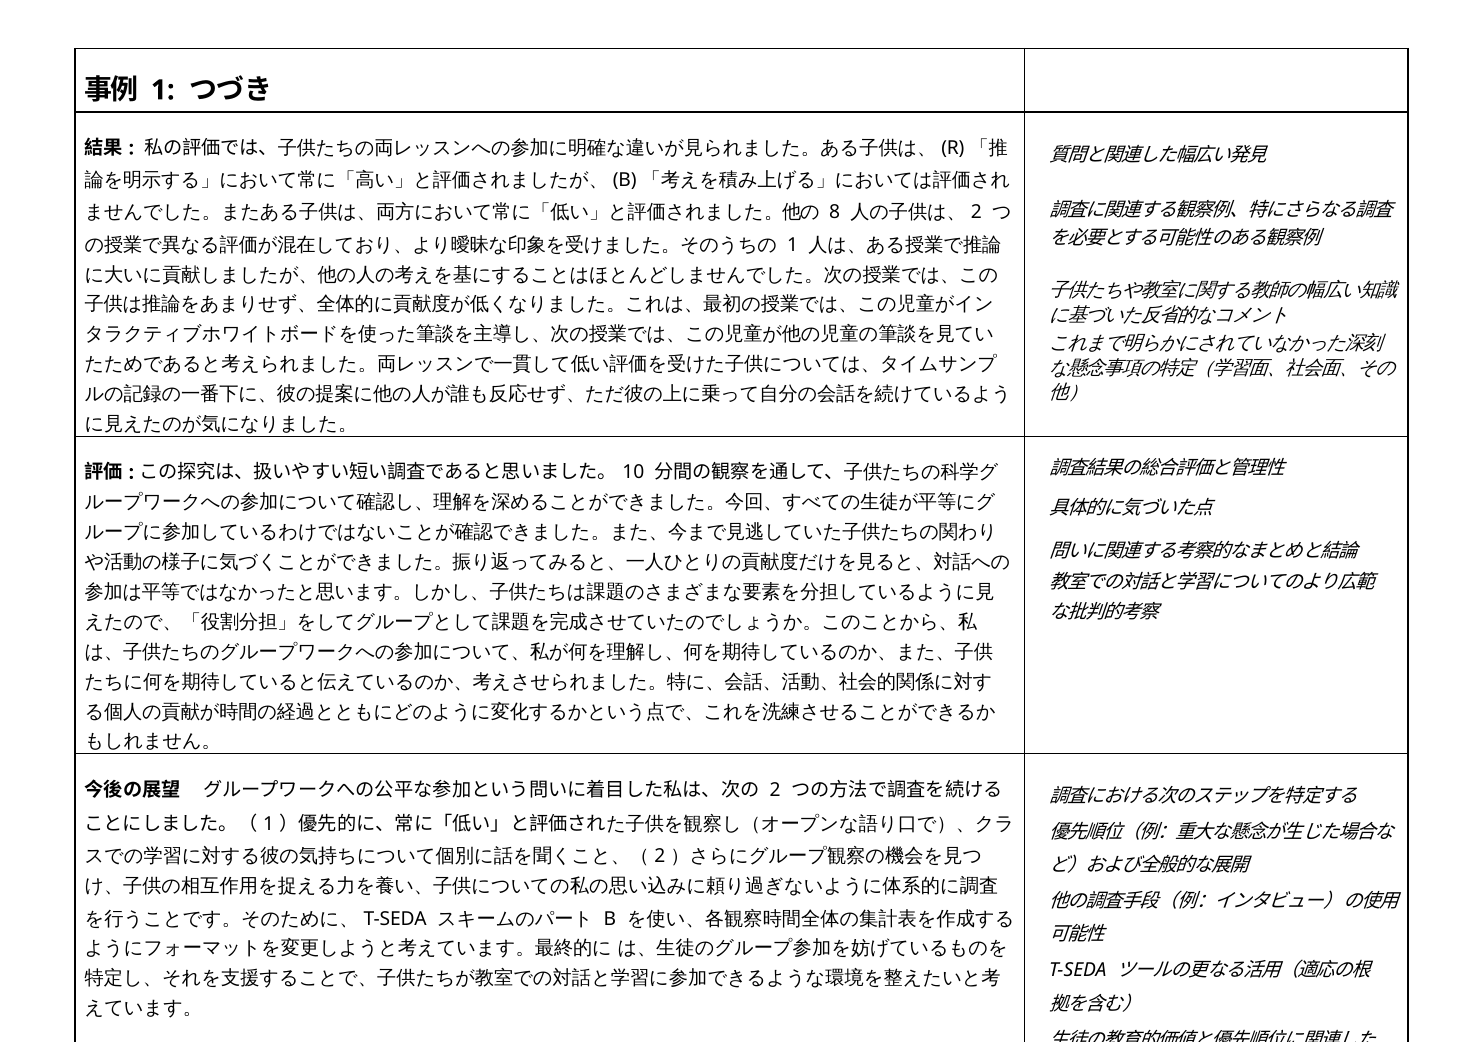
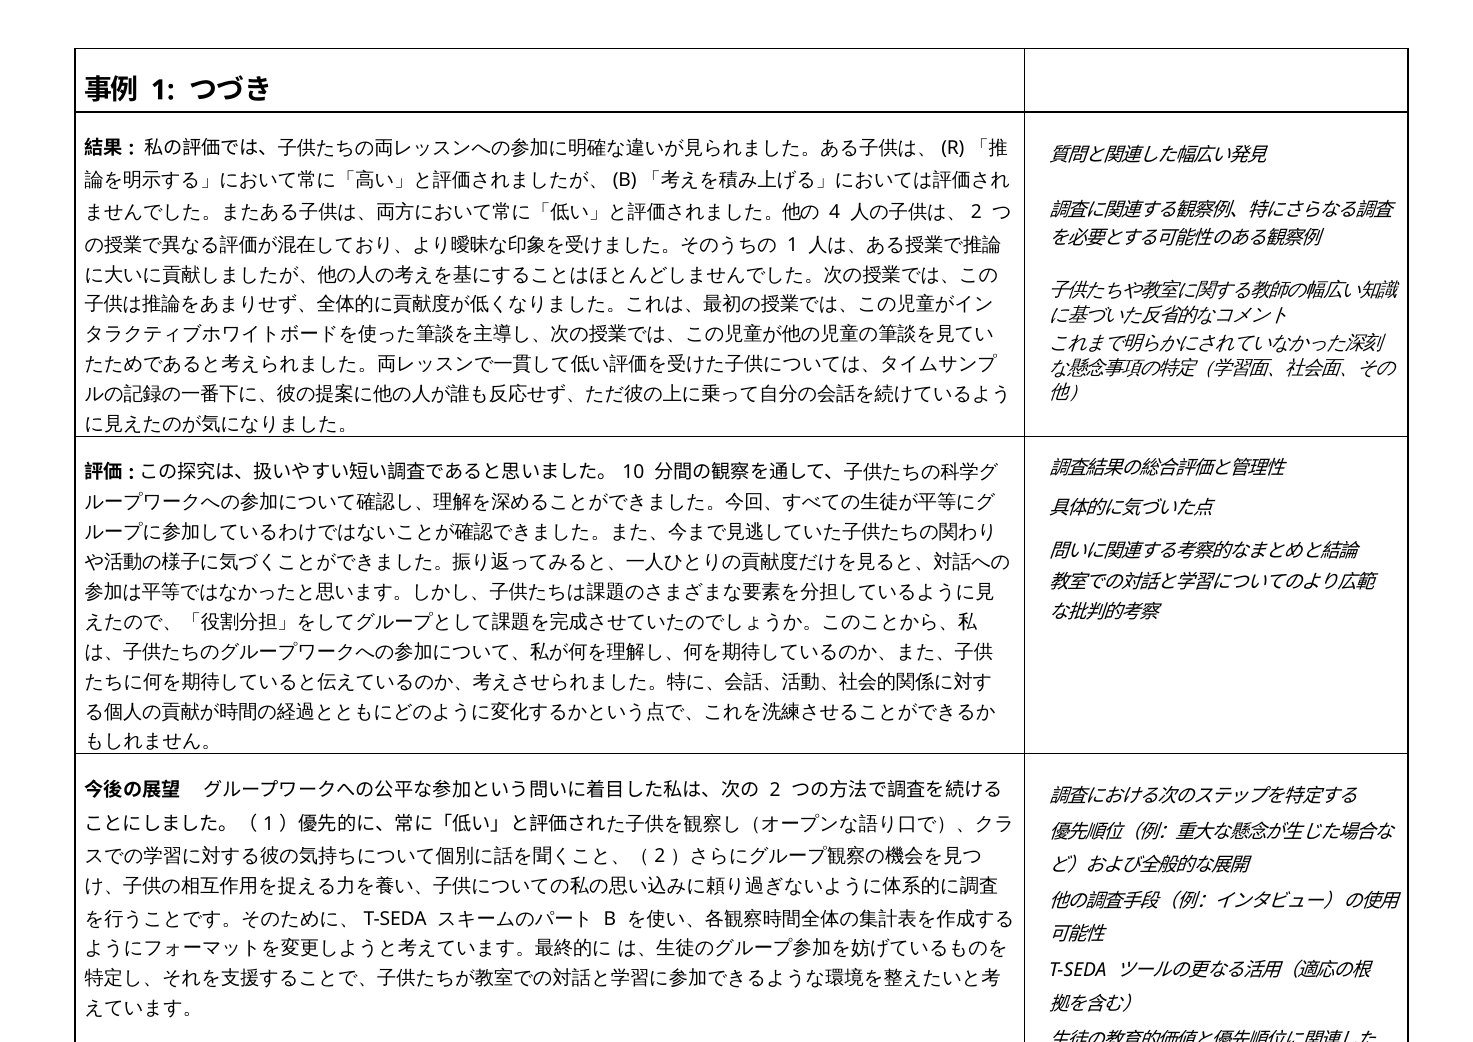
8: 8 -> 4
